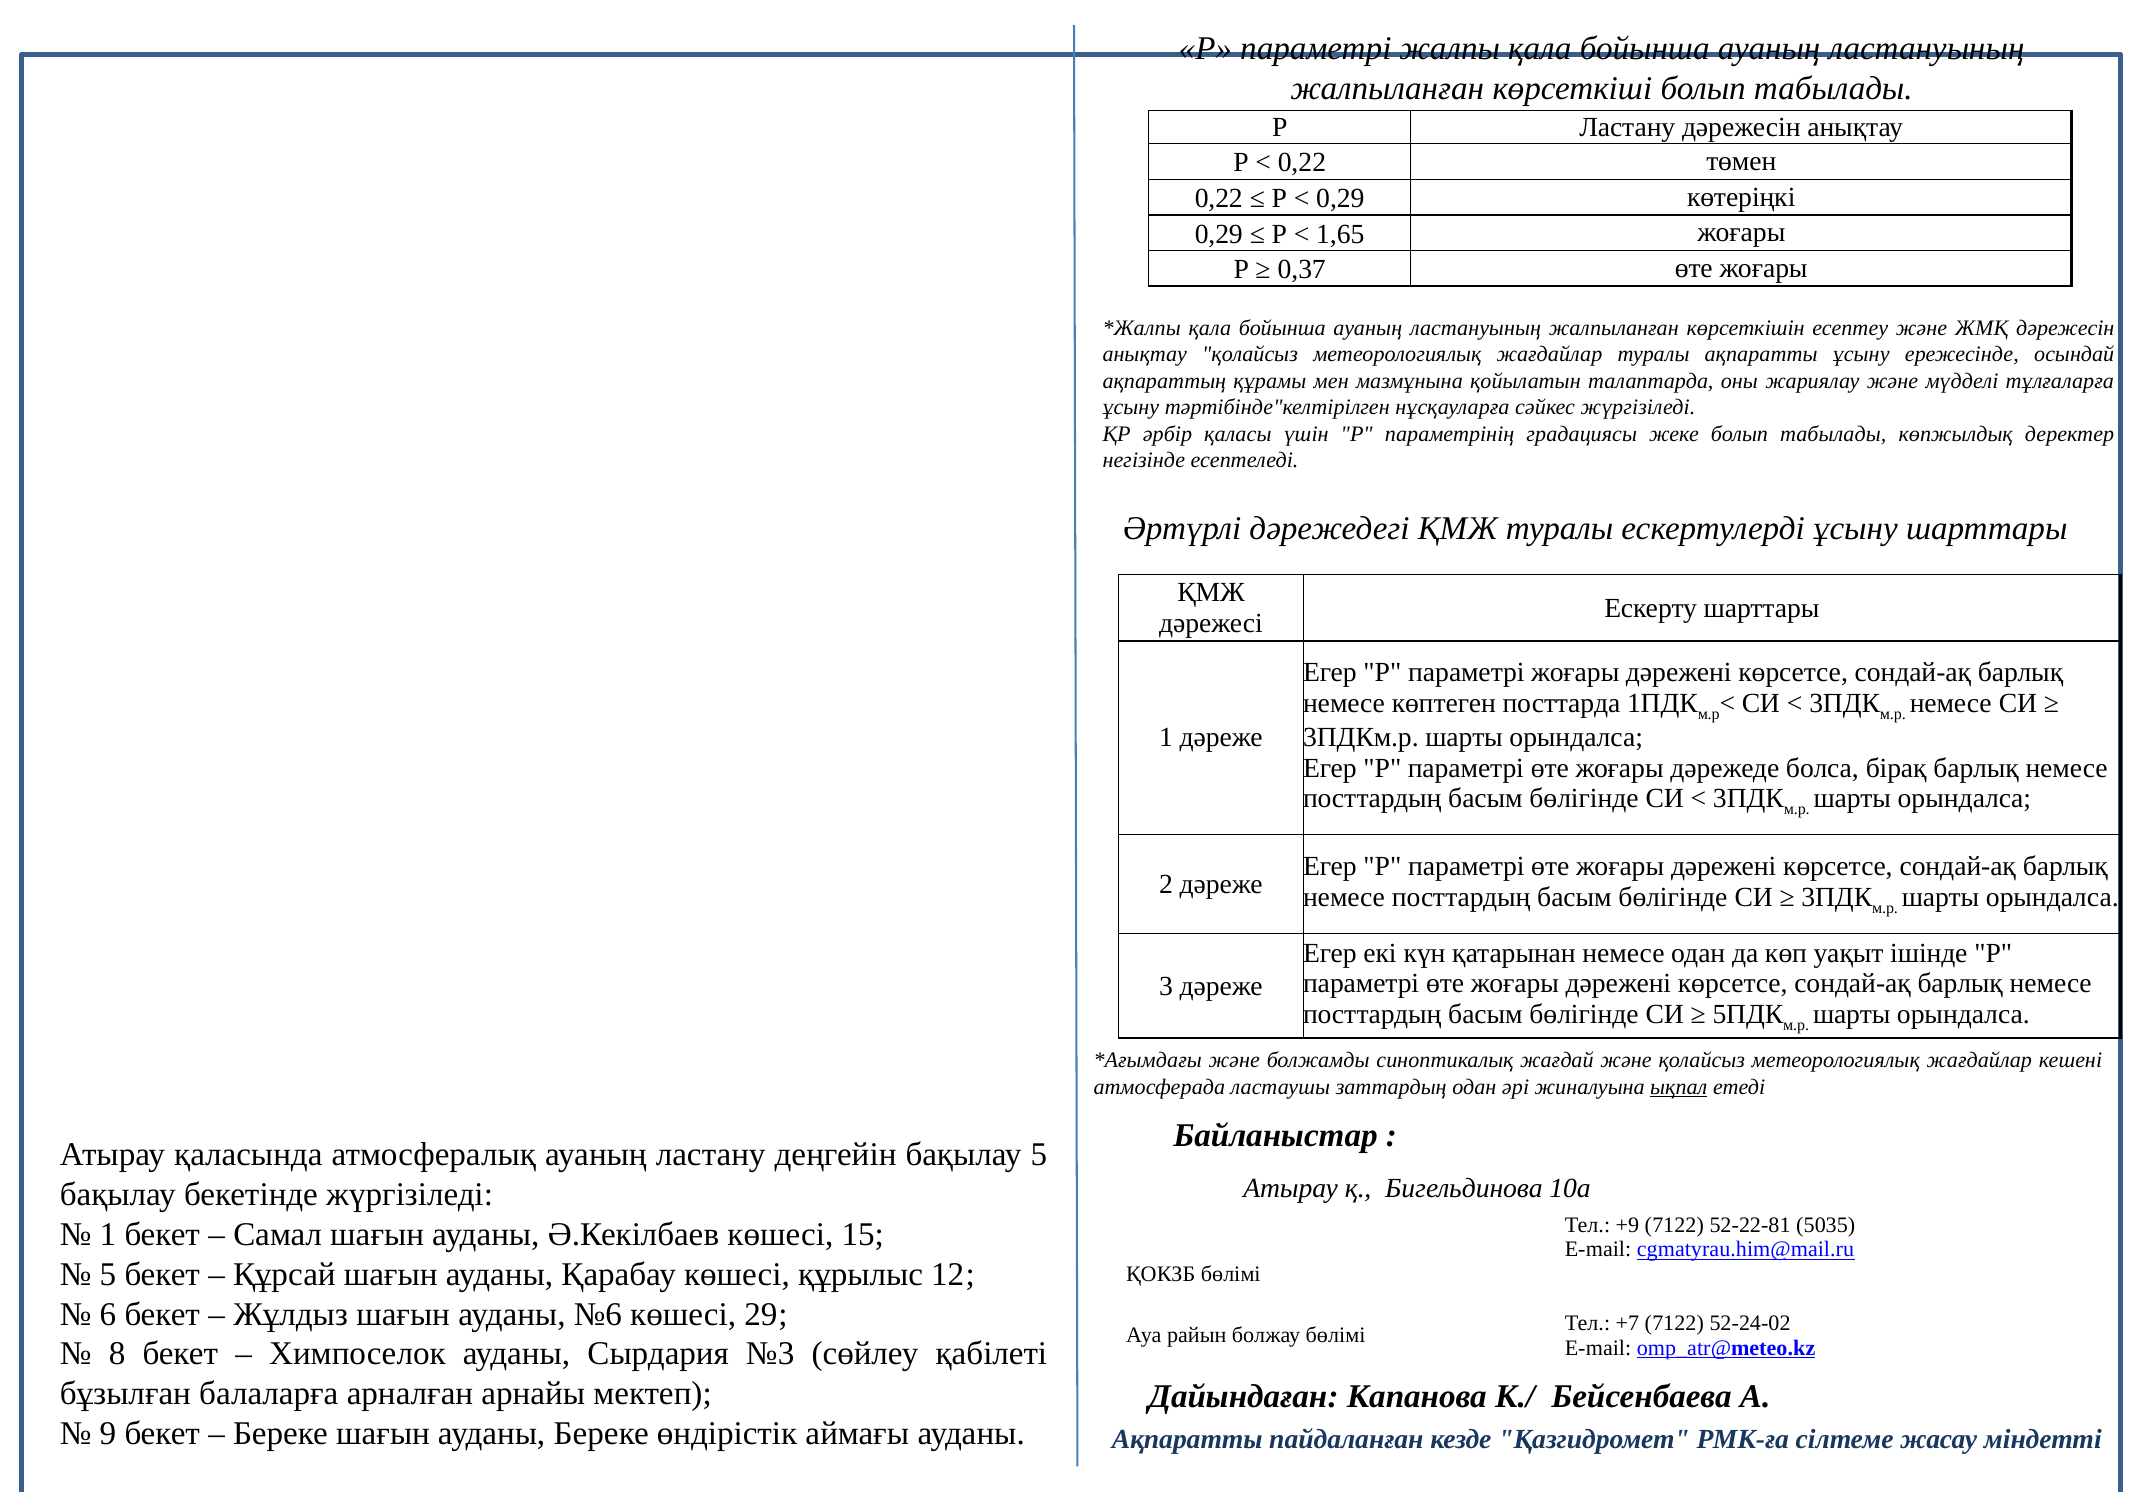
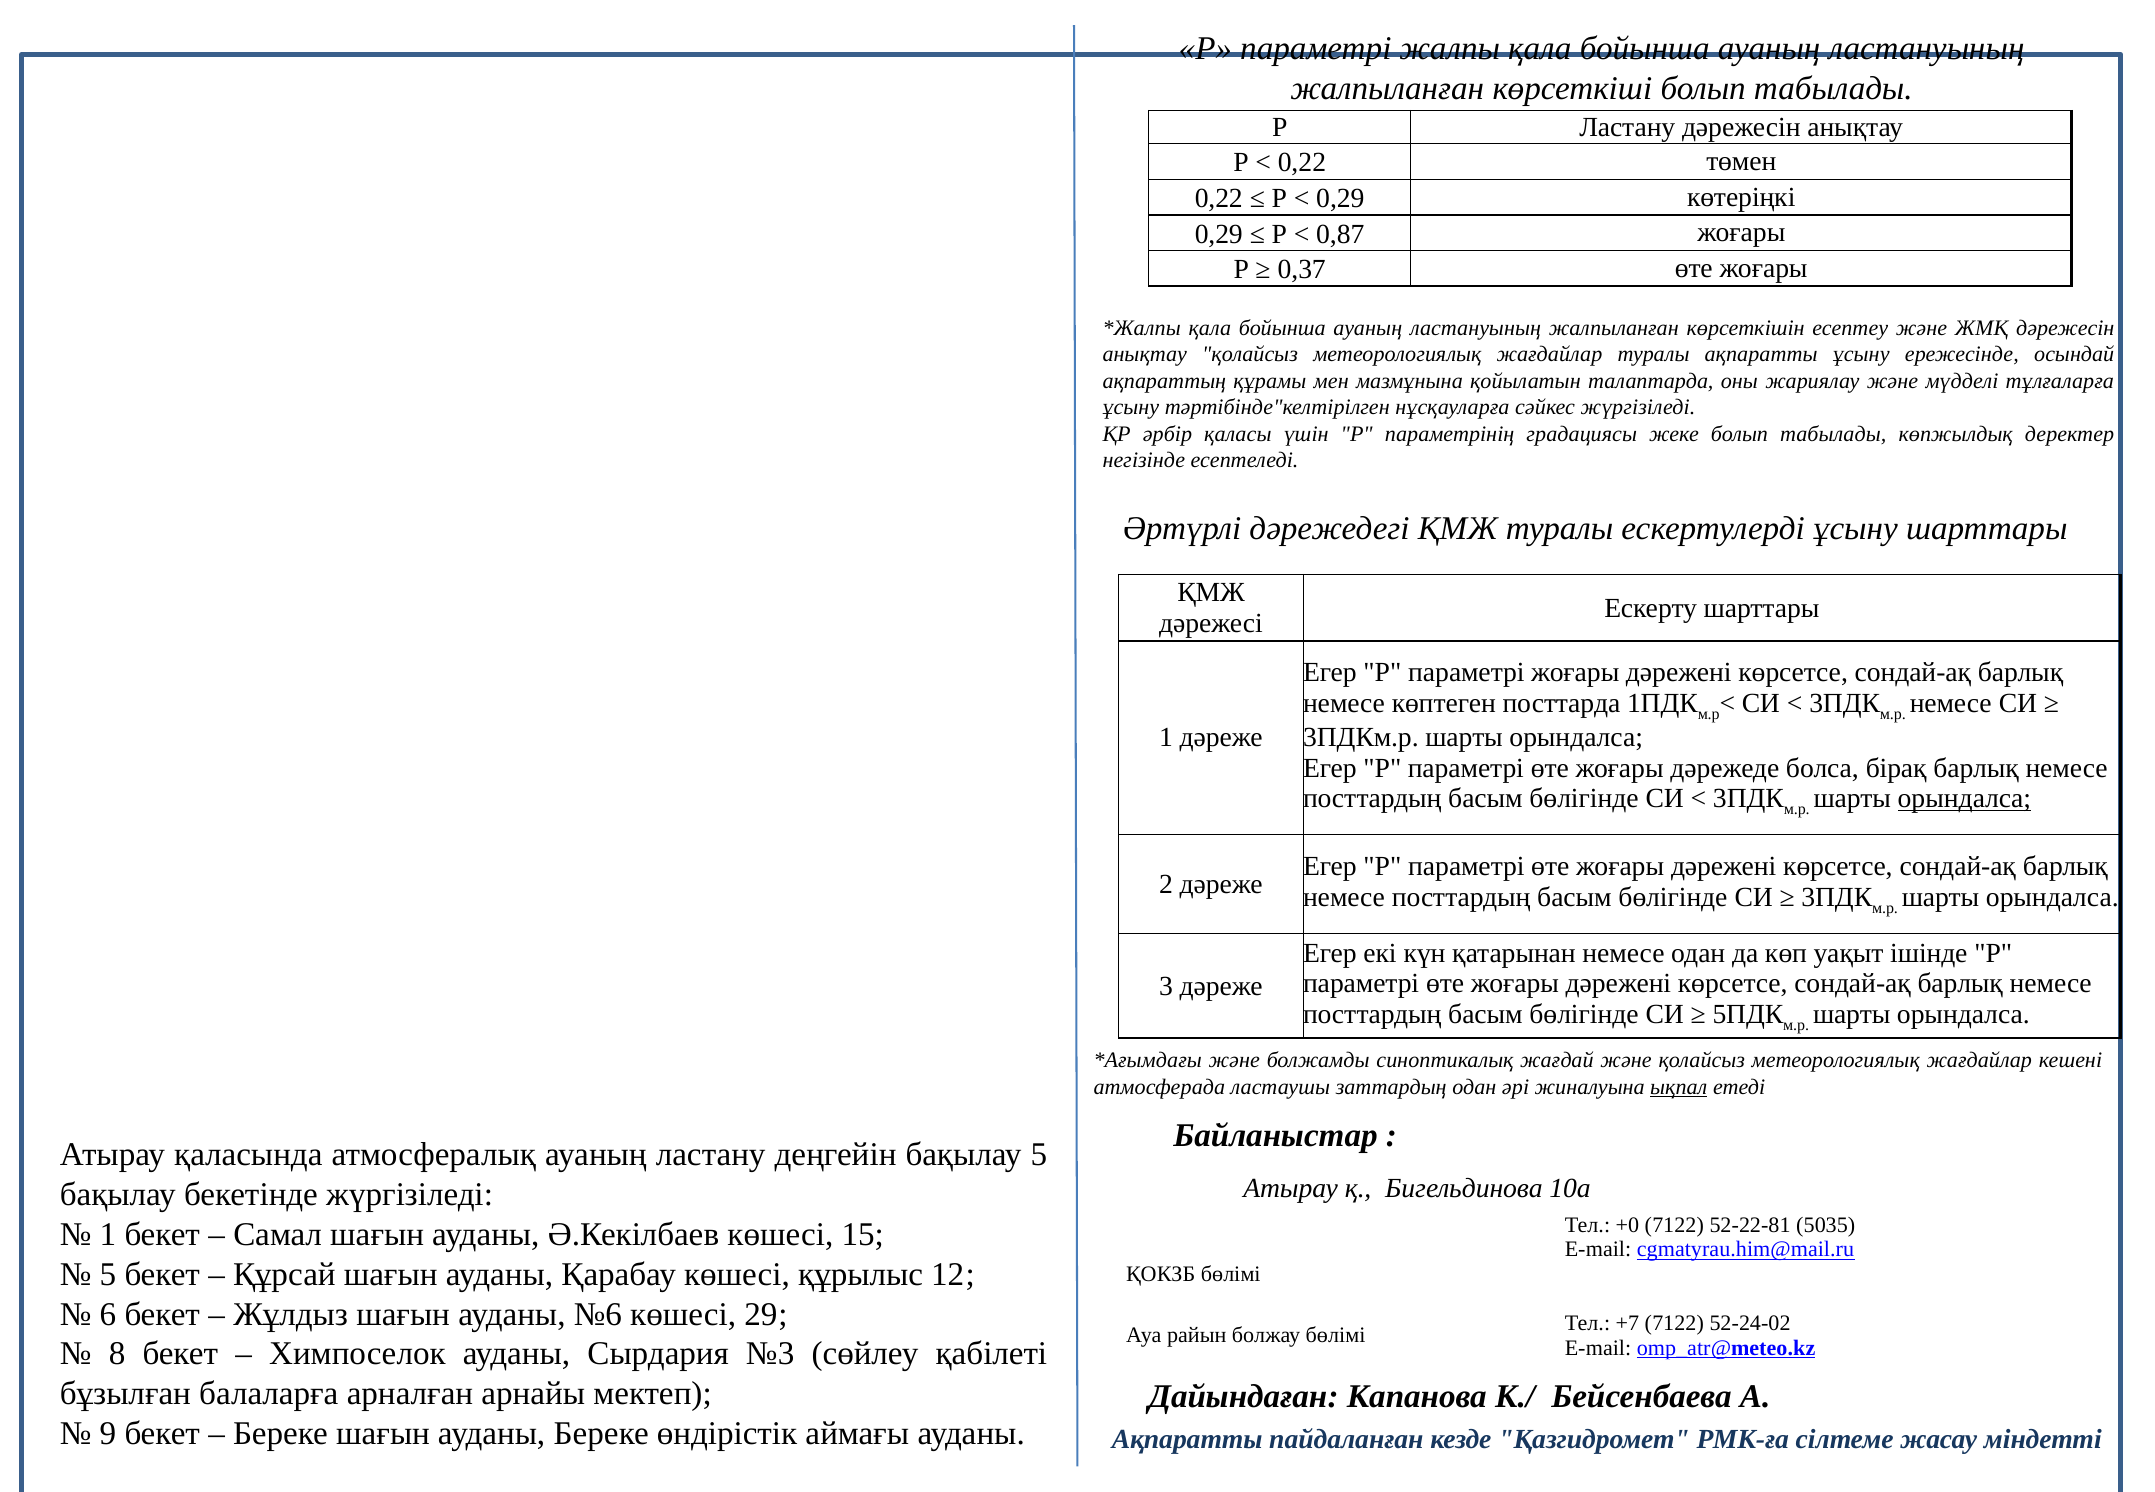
1,65: 1,65 -> 0,87
орындалса at (1964, 799) underline: none -> present
+9: +9 -> +0
